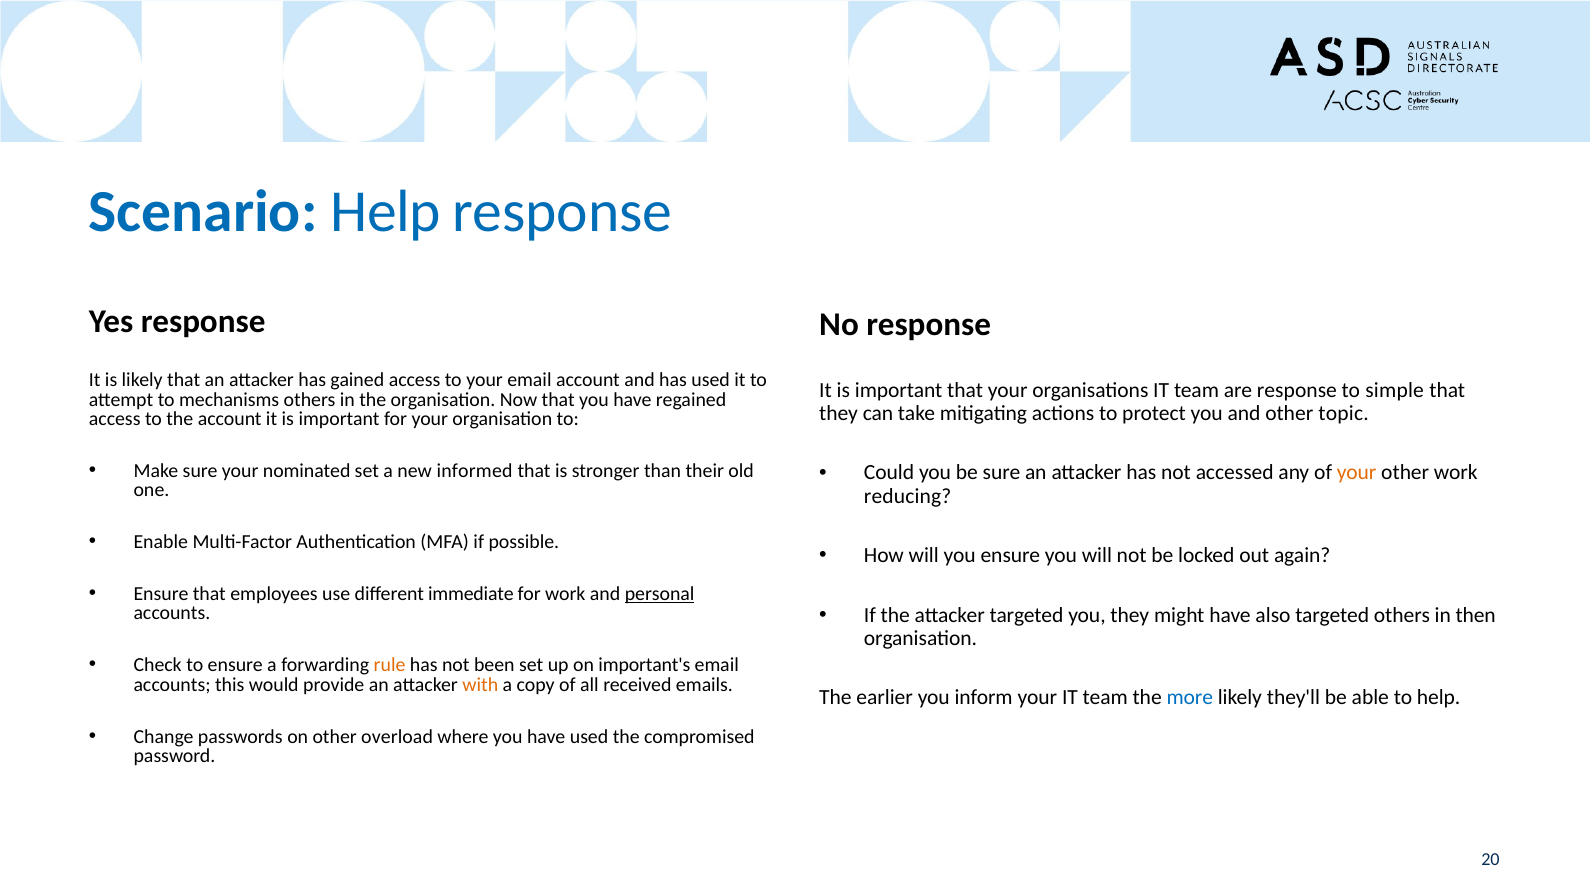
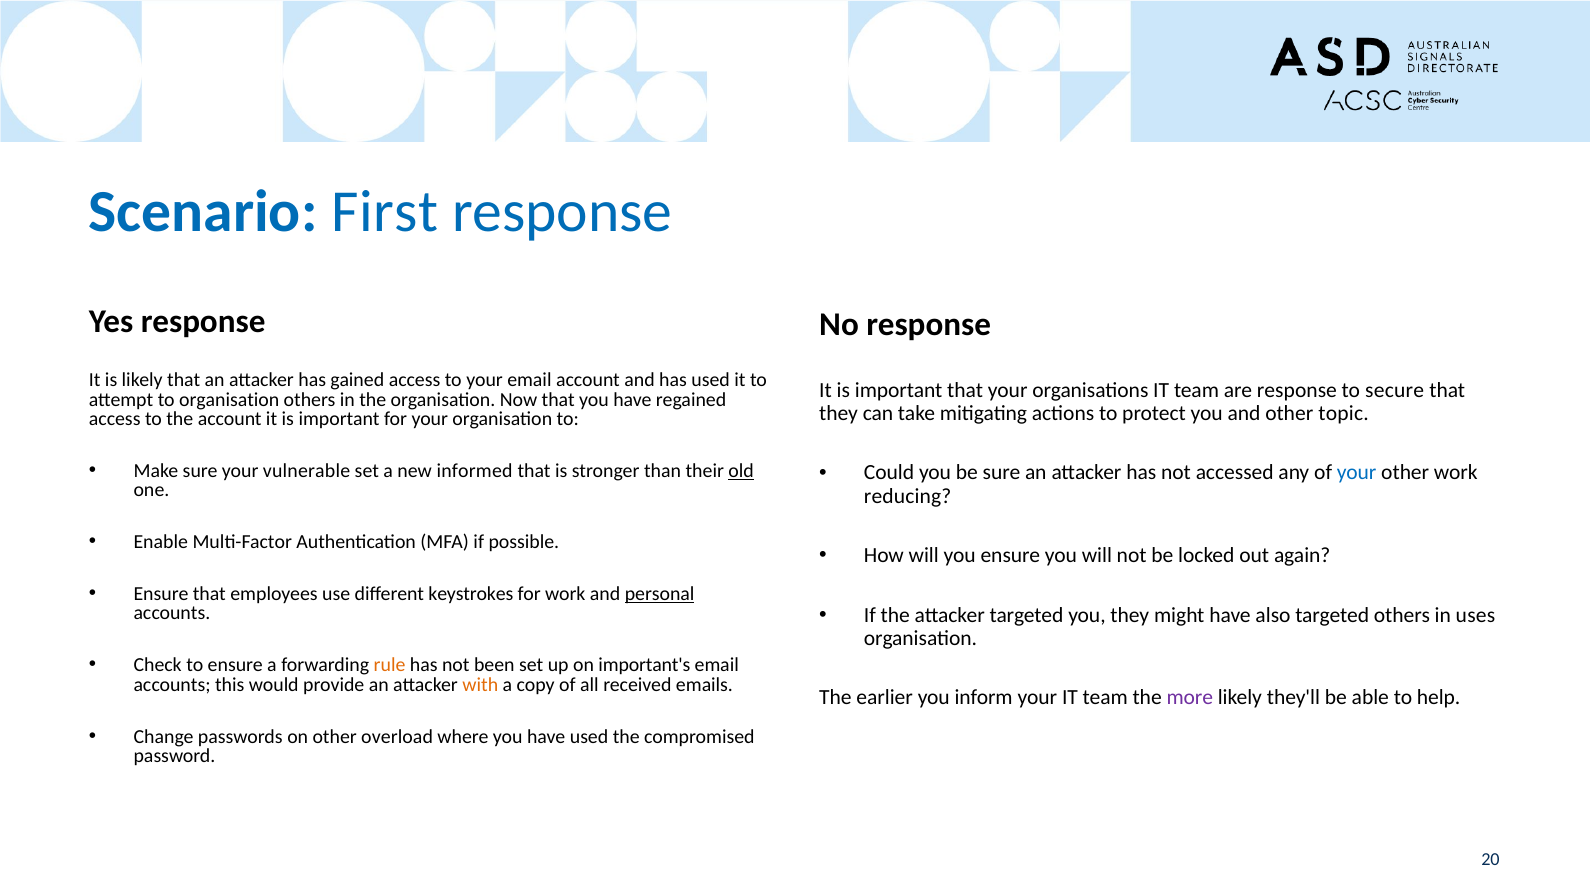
Scenario Help: Help -> First
simple: simple -> secure
to mechanisms: mechanisms -> organisation
nominated: nominated -> vulnerable
old underline: none -> present
your at (1357, 473) colour: orange -> blue
immediate: immediate -> keystrokes
then: then -> uses
more colour: blue -> purple
